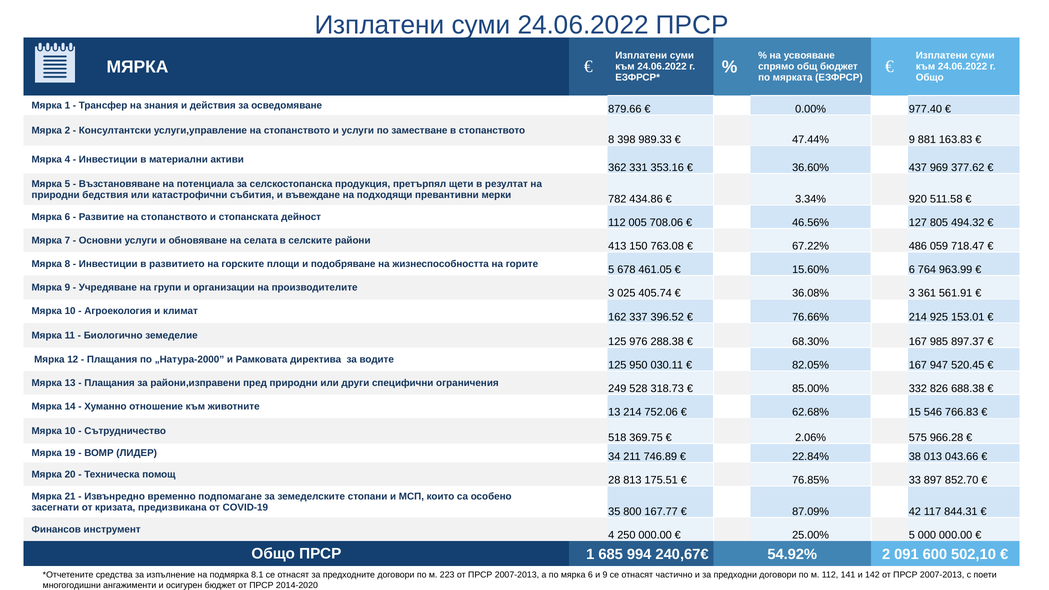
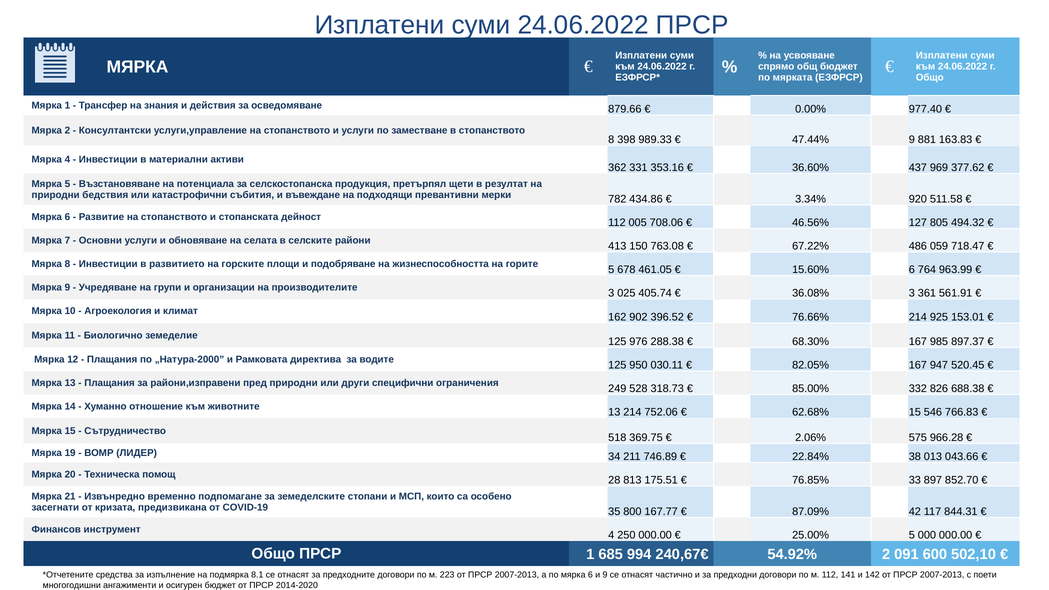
337: 337 -> 902
10 at (70, 431): 10 -> 15
